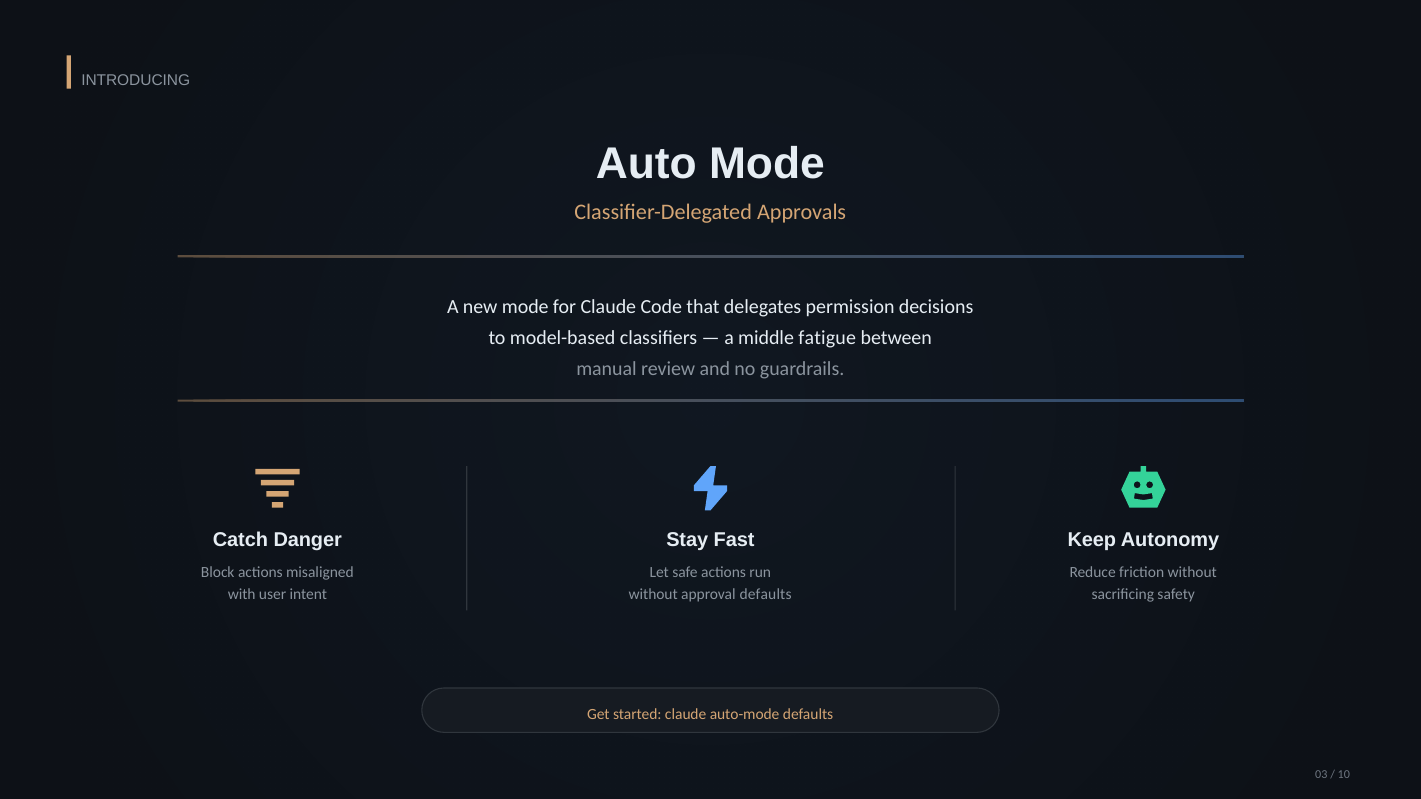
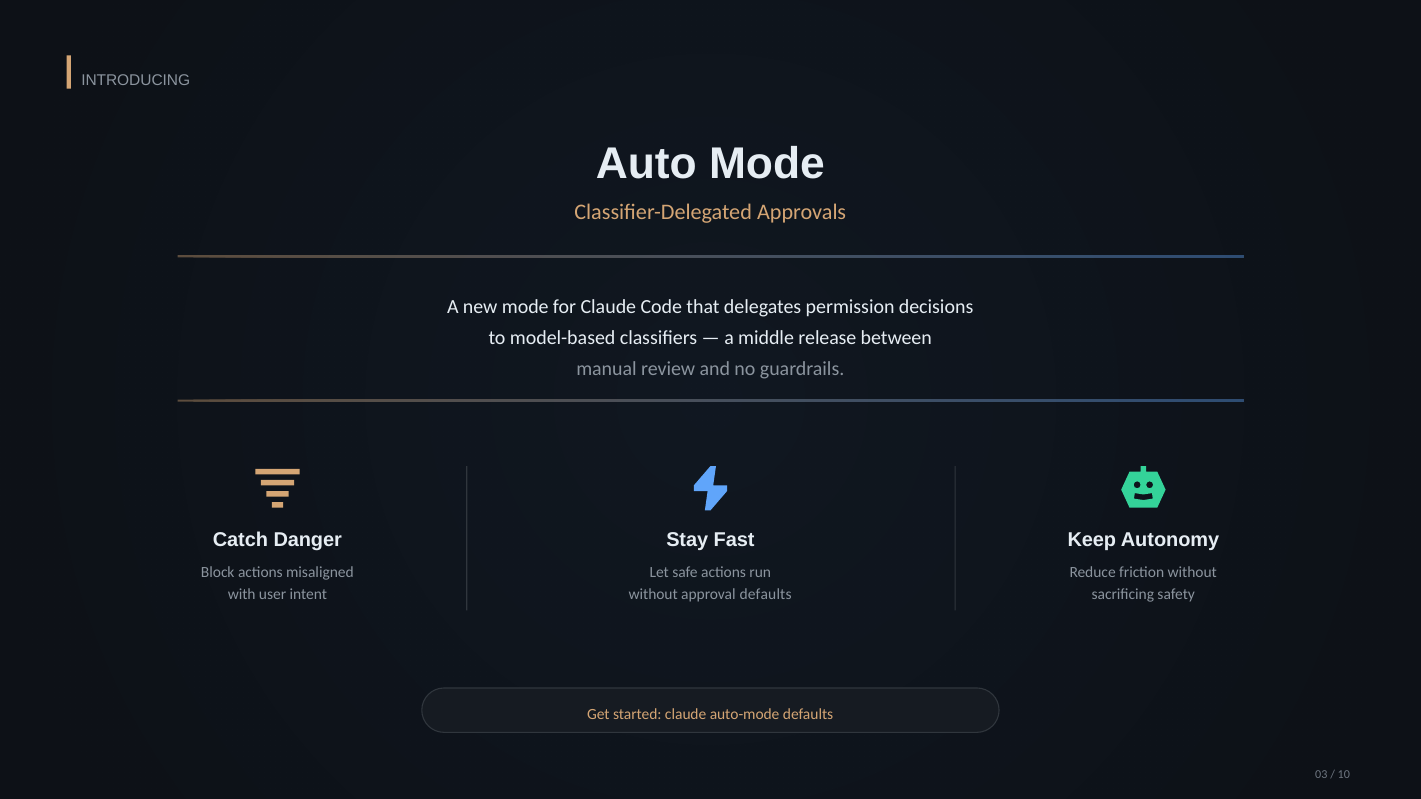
fatigue: fatigue -> release
